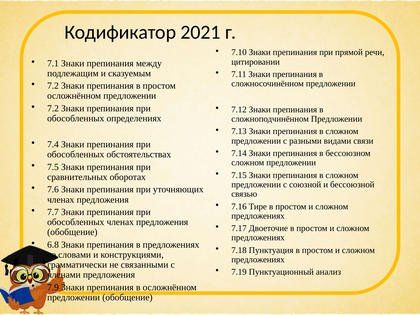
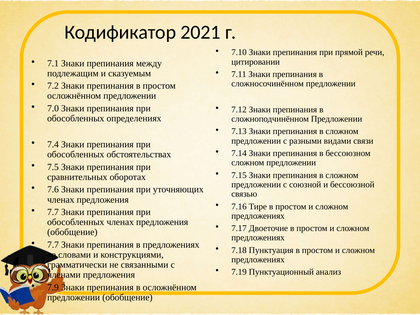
7.2 at (53, 108): 7.2 -> 7.0
6.8 at (53, 245): 6.8 -> 7.7
